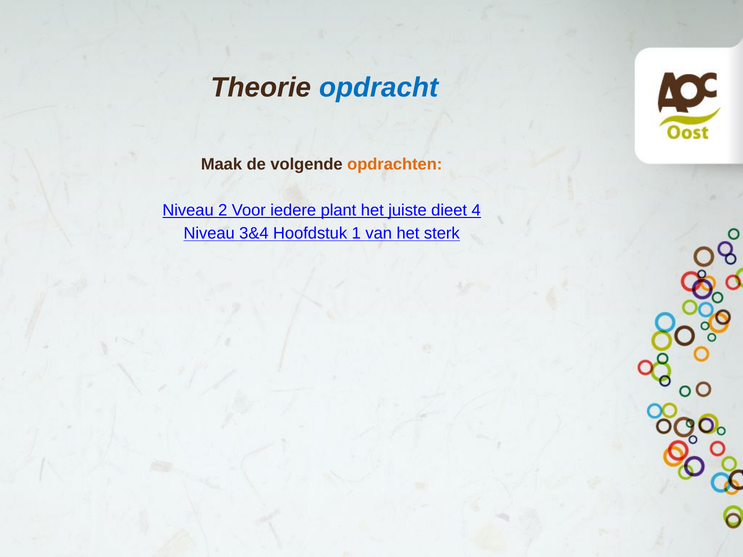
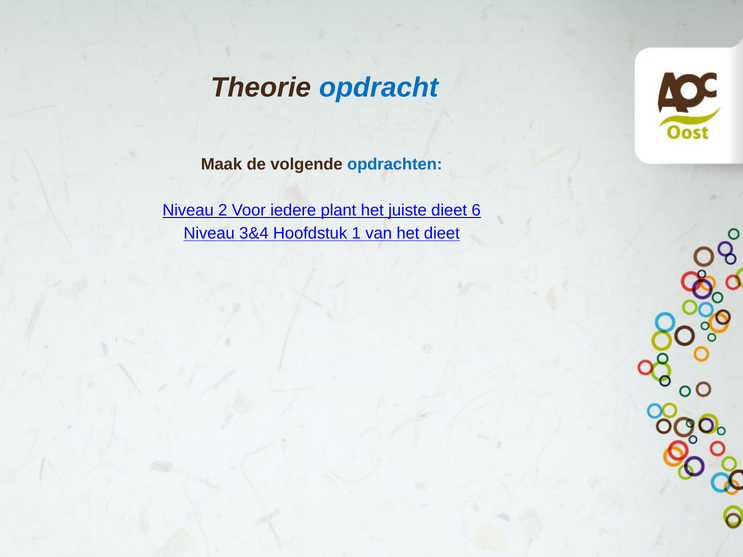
opdrachten colour: orange -> blue
4: 4 -> 6
het sterk: sterk -> dieet
